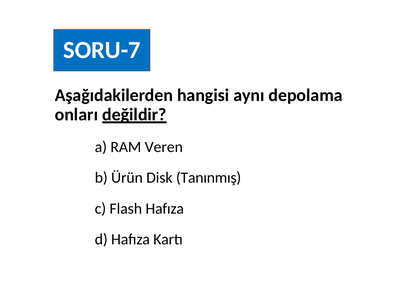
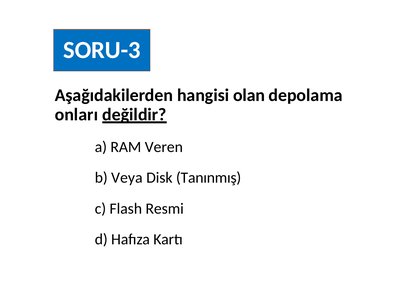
SORU-7: SORU-7 -> SORU-3
aynı: aynı -> olan
Ürün: Ürün -> Veya
Flash Hafıza: Hafıza -> Resmi
